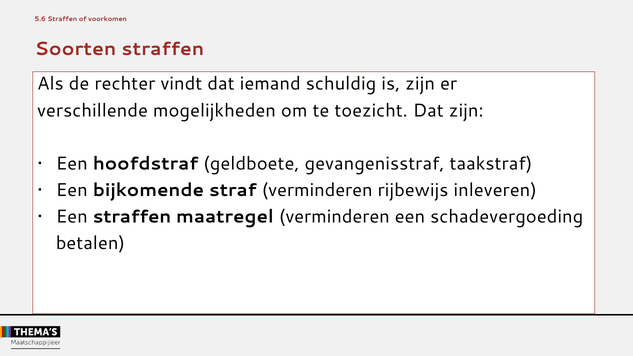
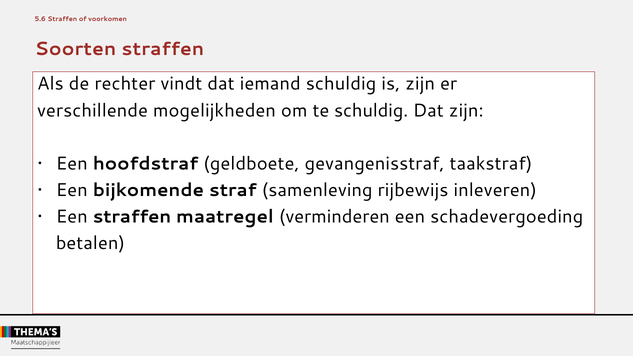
te toezicht: toezicht -> schuldig
straf verminderen: verminderen -> samenleving
